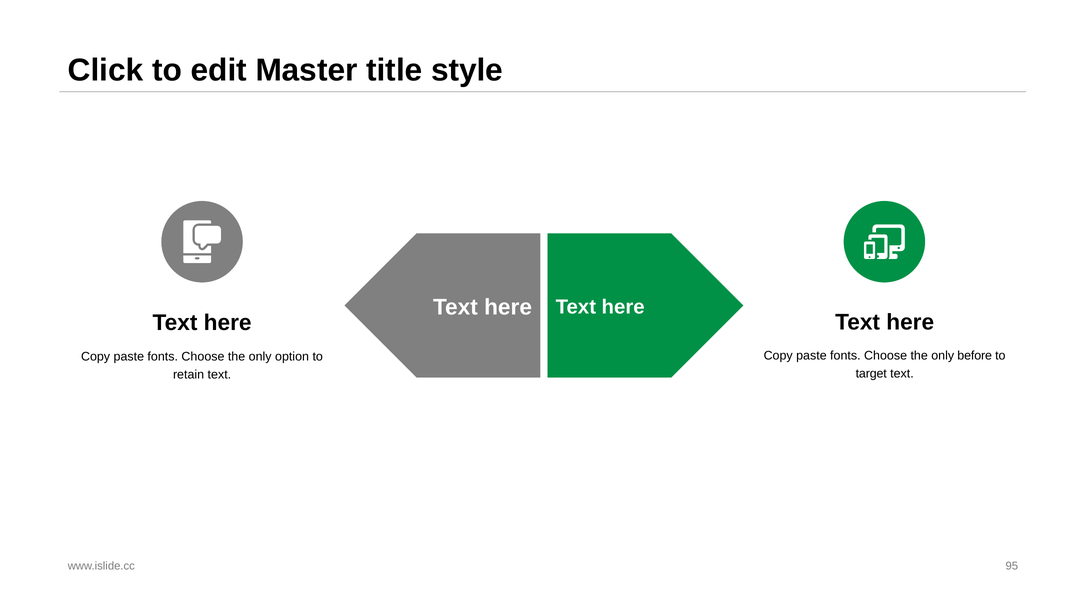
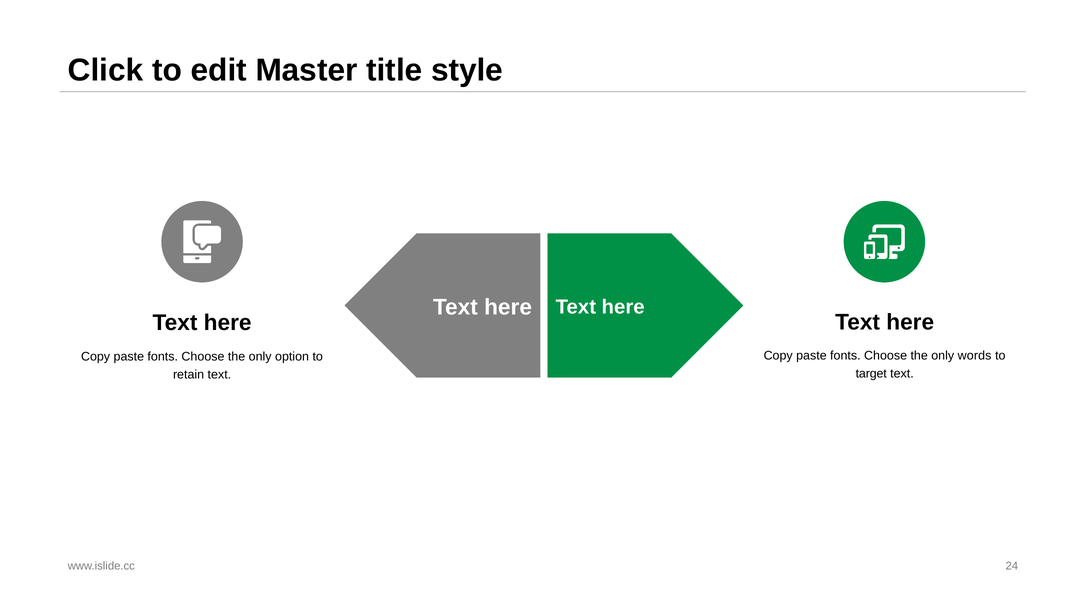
before: before -> words
95: 95 -> 24
